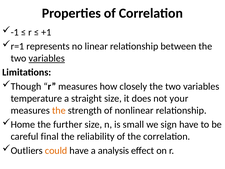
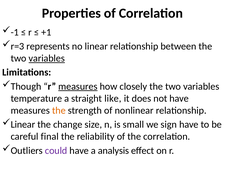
r=1: r=1 -> r=3
measures at (78, 86) underline: none -> present
straight size: size -> like
not your: your -> have
Home at (23, 124): Home -> Linear
further: further -> change
could colour: orange -> purple
